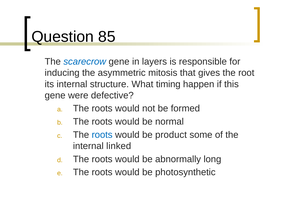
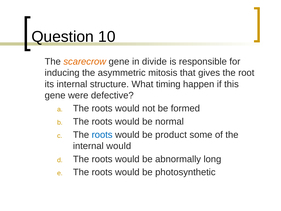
85: 85 -> 10
scarecrow colour: blue -> orange
layers: layers -> divide
internal linked: linked -> would
